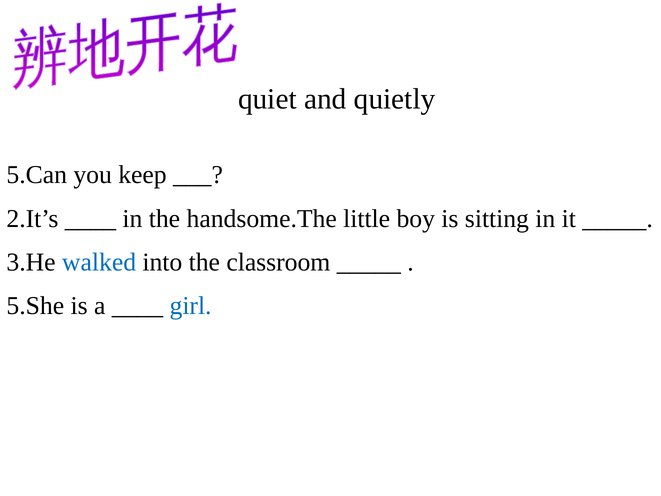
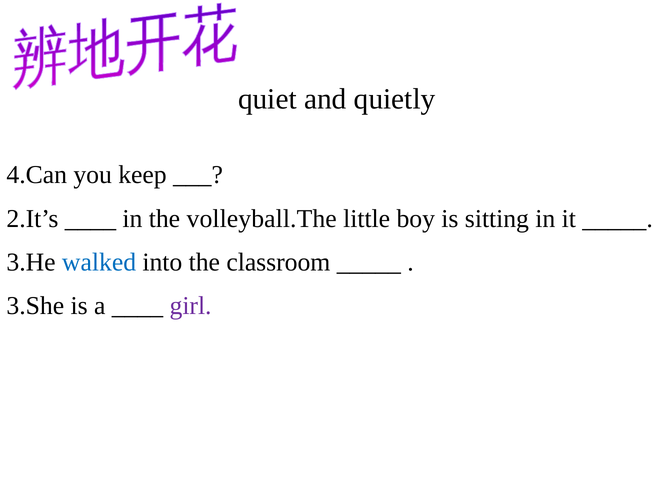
5.Can: 5.Can -> 4.Can
handsome.The: handsome.The -> volleyball.The
5.She: 5.She -> 3.She
girl colour: blue -> purple
